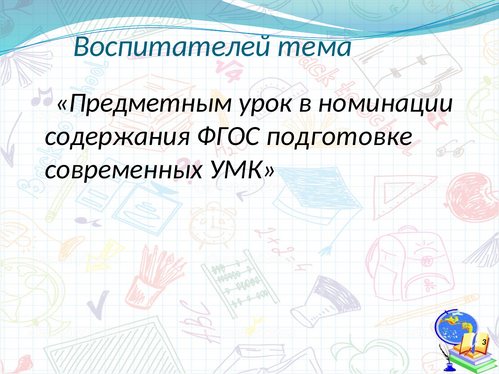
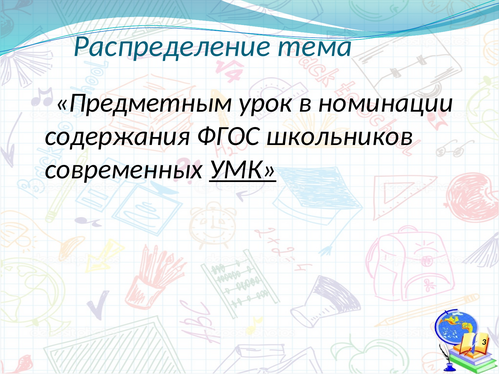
Воспитателей: Воспитателей -> Распределение
подготовке: подготовке -> школьников
УМК underline: none -> present
